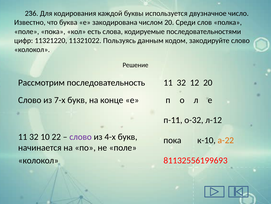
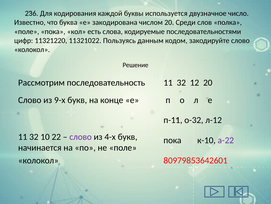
7-х: 7-х -> 9-х
а-22 colour: orange -> purple
81132556199693: 81132556199693 -> 80979853642601
